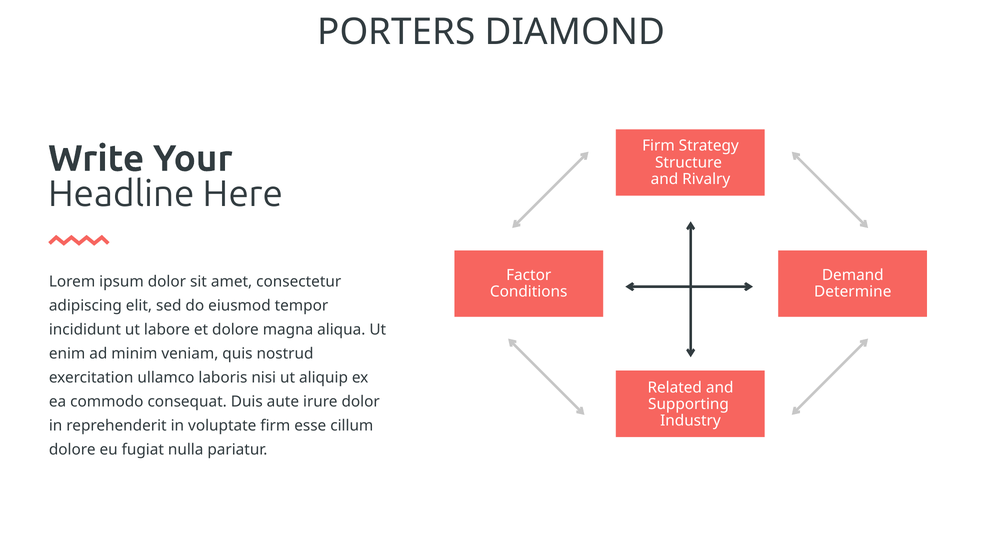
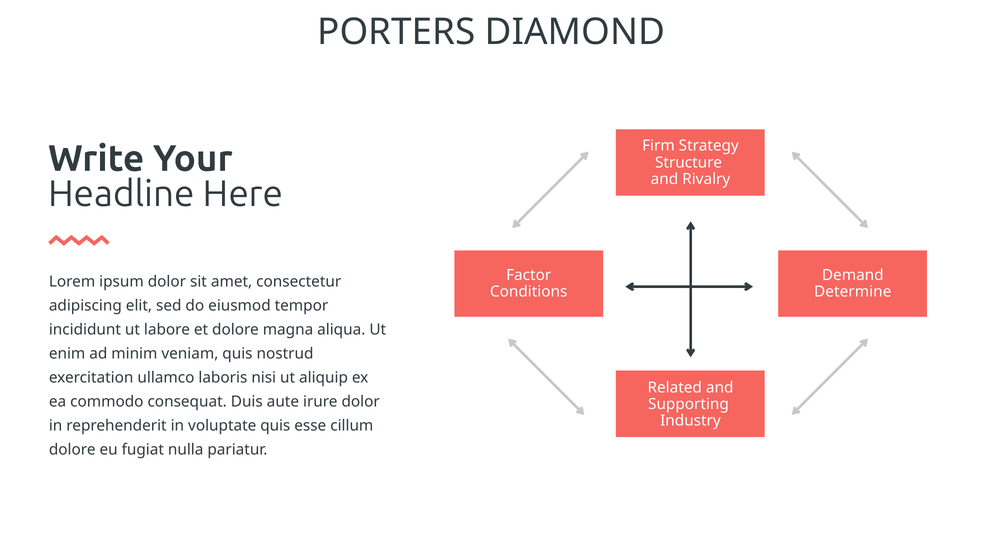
voluptate firm: firm -> quis
